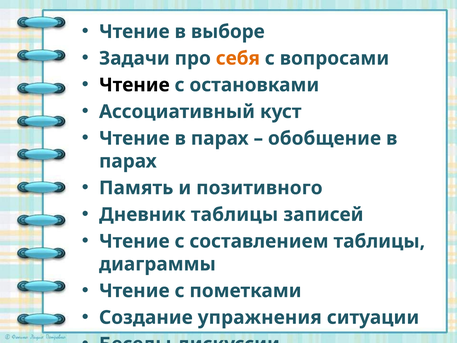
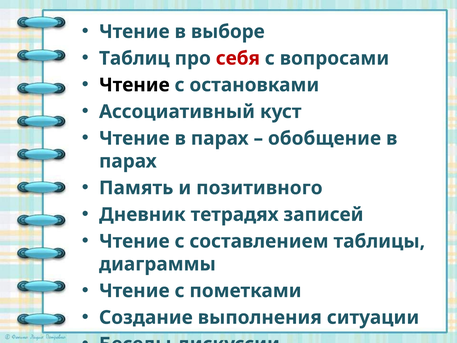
Задачи: Задачи -> Таблиц
себя colour: orange -> red
Дневник таблицы: таблицы -> тетрадях
упражнения: упражнения -> выполнения
